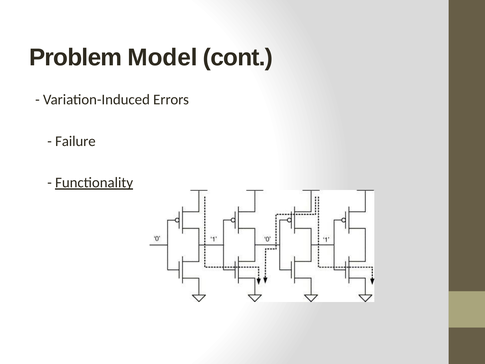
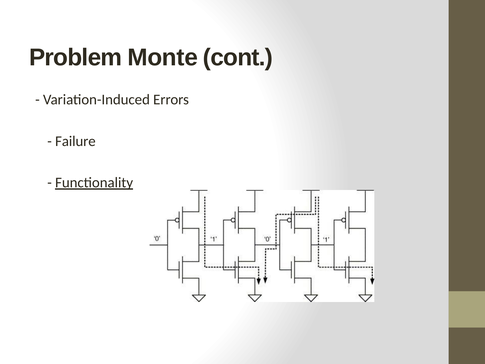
Model: Model -> Monte
